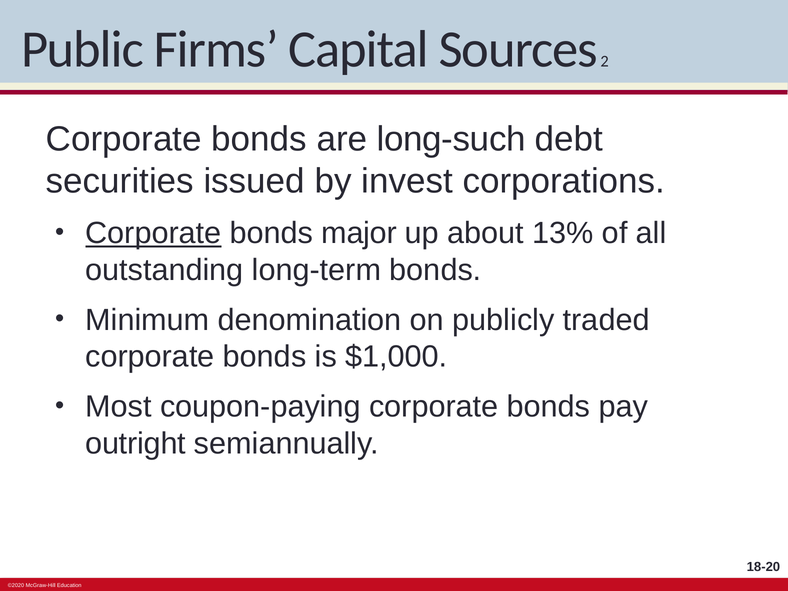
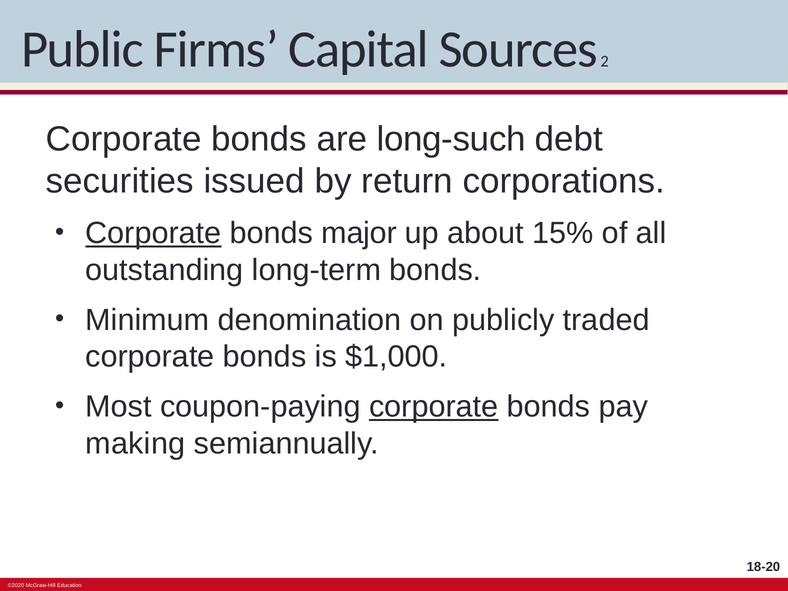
invest: invest -> return
13%: 13% -> 15%
corporate at (434, 407) underline: none -> present
outright: outright -> making
